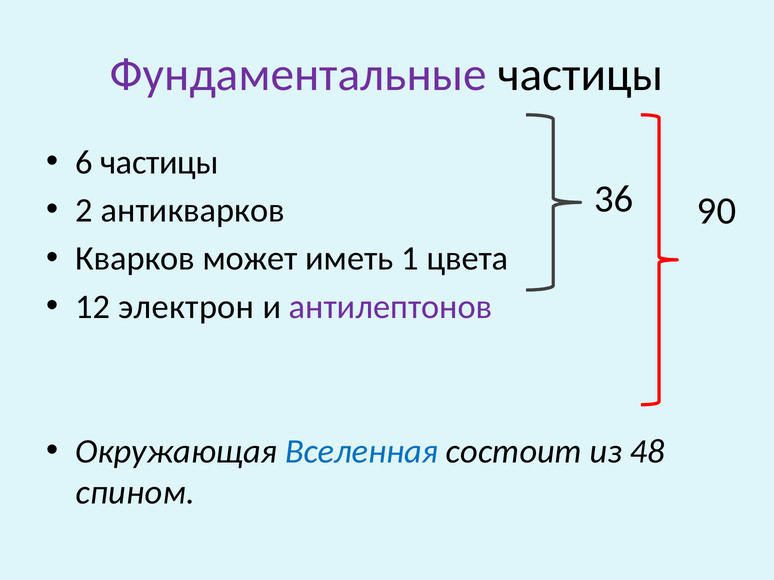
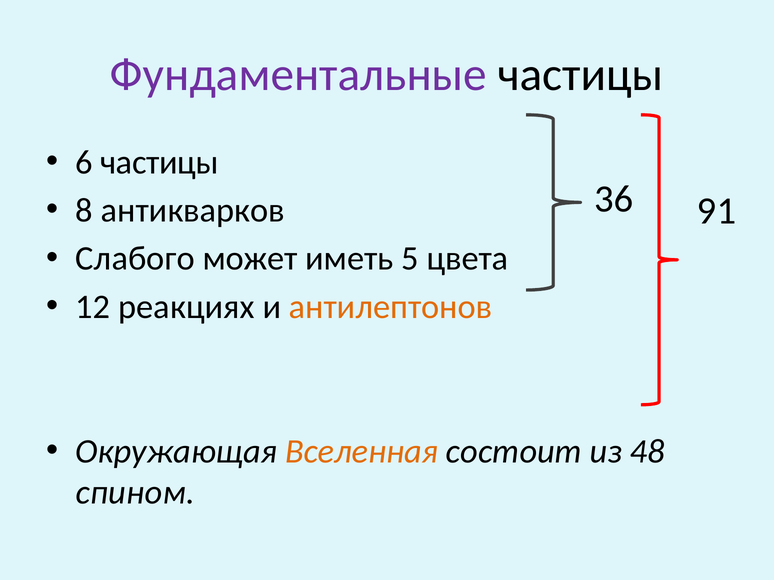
90: 90 -> 91
2: 2 -> 8
Кварков: Кварков -> Слабого
1: 1 -> 5
электрон: электрон -> реакциях
антилептонов colour: purple -> orange
Вселенная colour: blue -> orange
